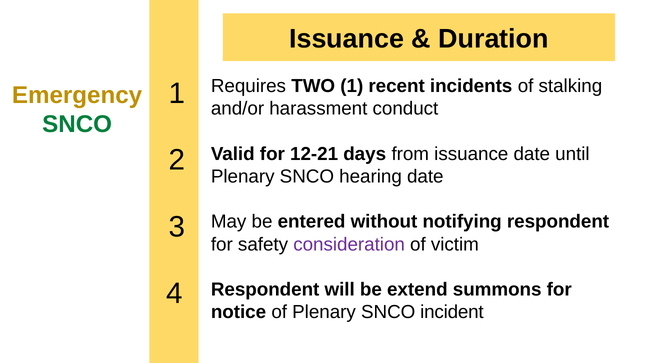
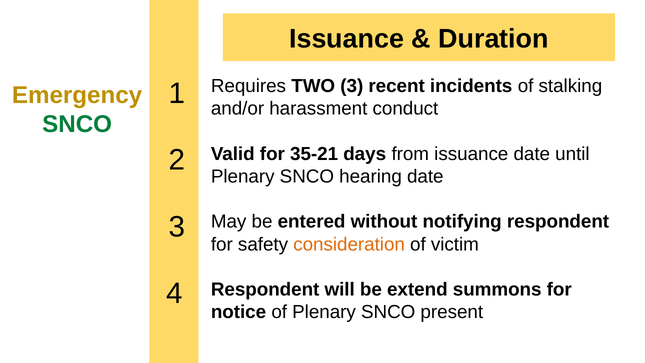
TWO 1: 1 -> 3
12-21: 12-21 -> 35-21
consideration colour: purple -> orange
incident: incident -> present
